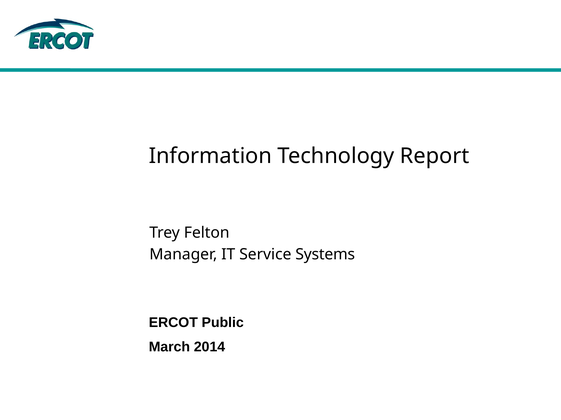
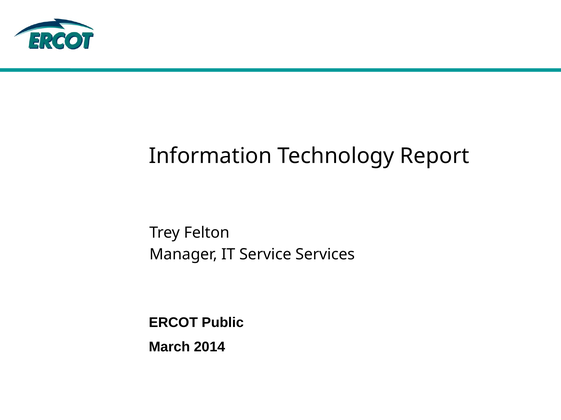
Systems: Systems -> Services
